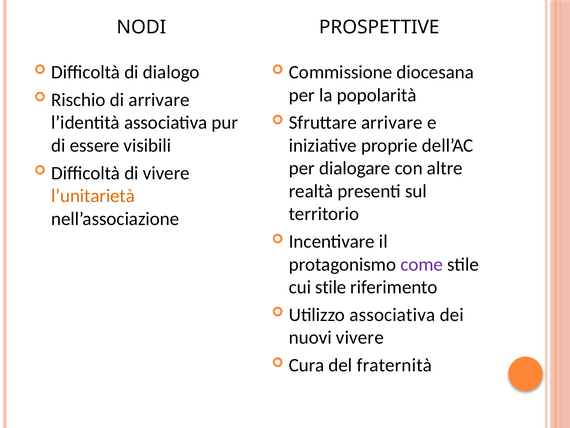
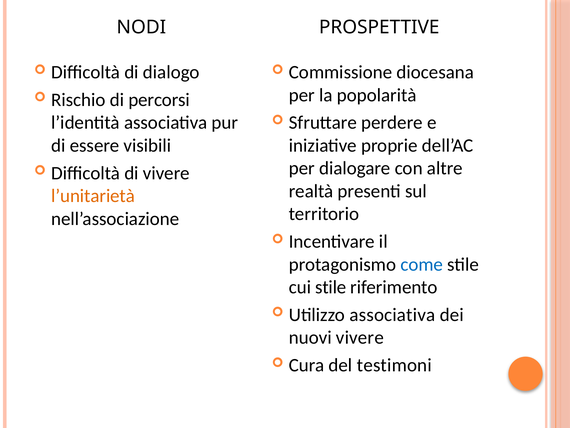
di arrivare: arrivare -> percorsi
Sfruttare arrivare: arrivare -> perdere
come colour: purple -> blue
fraternità: fraternità -> testimoni
